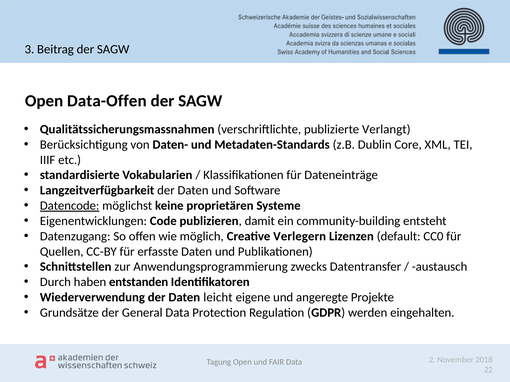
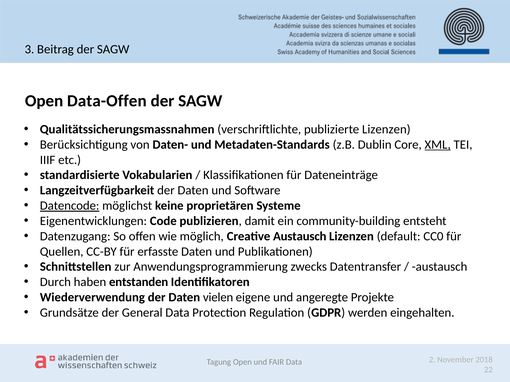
publizierte Verlangt: Verlangt -> Lizenzen
XML underline: none -> present
Creative Verlegern: Verlegern -> Austausch
leicht: leicht -> vielen
